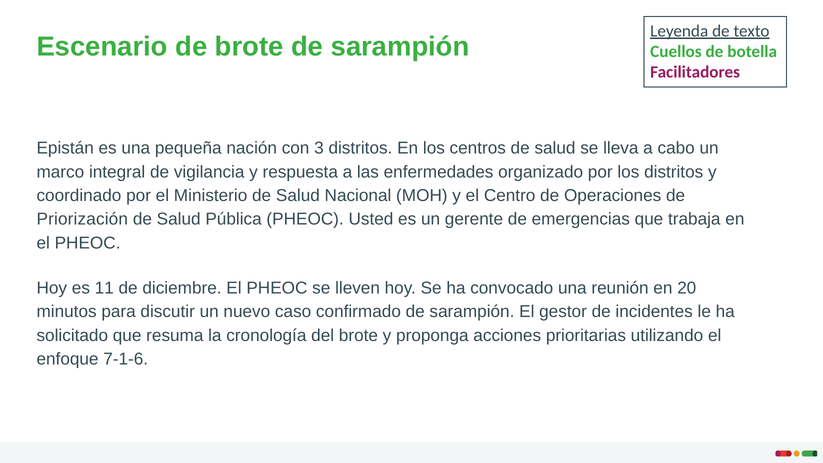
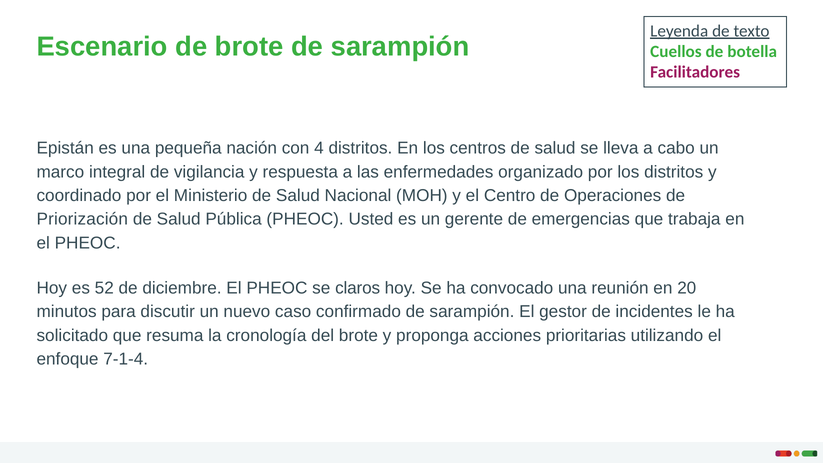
3: 3 -> 4
11: 11 -> 52
lleven: lleven -> claros
7-1-6: 7-1-6 -> 7-1-4
